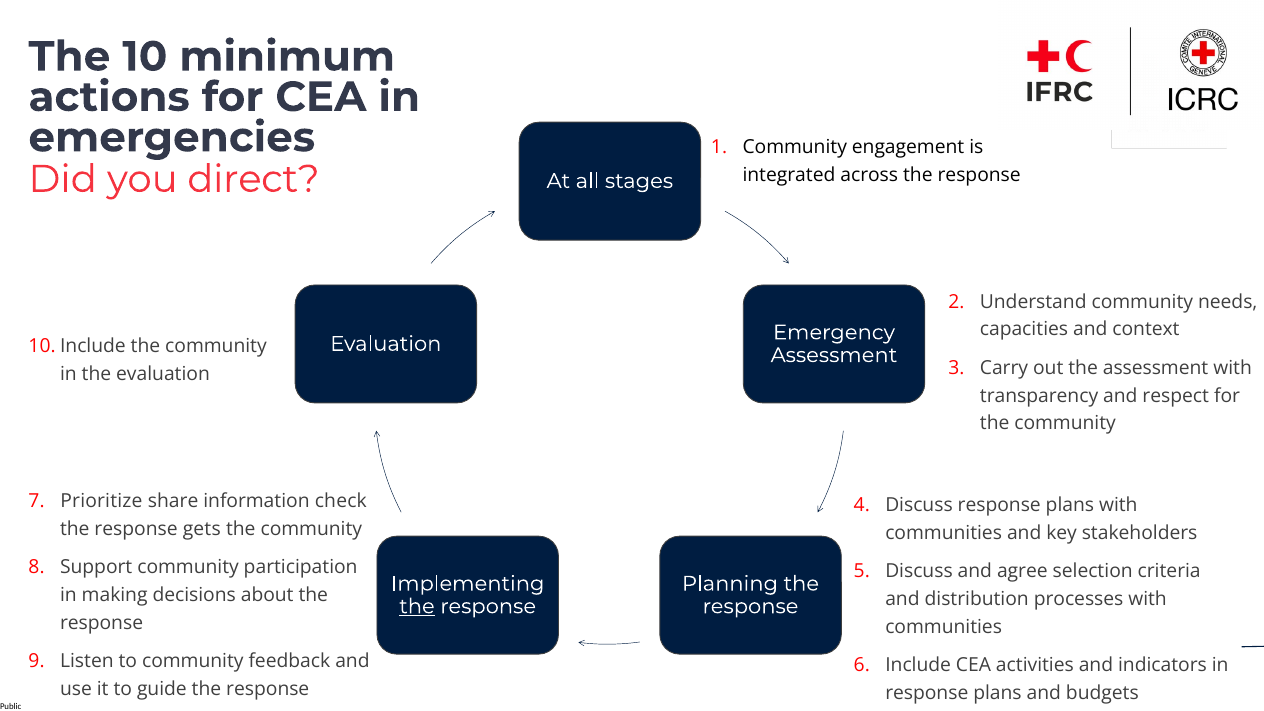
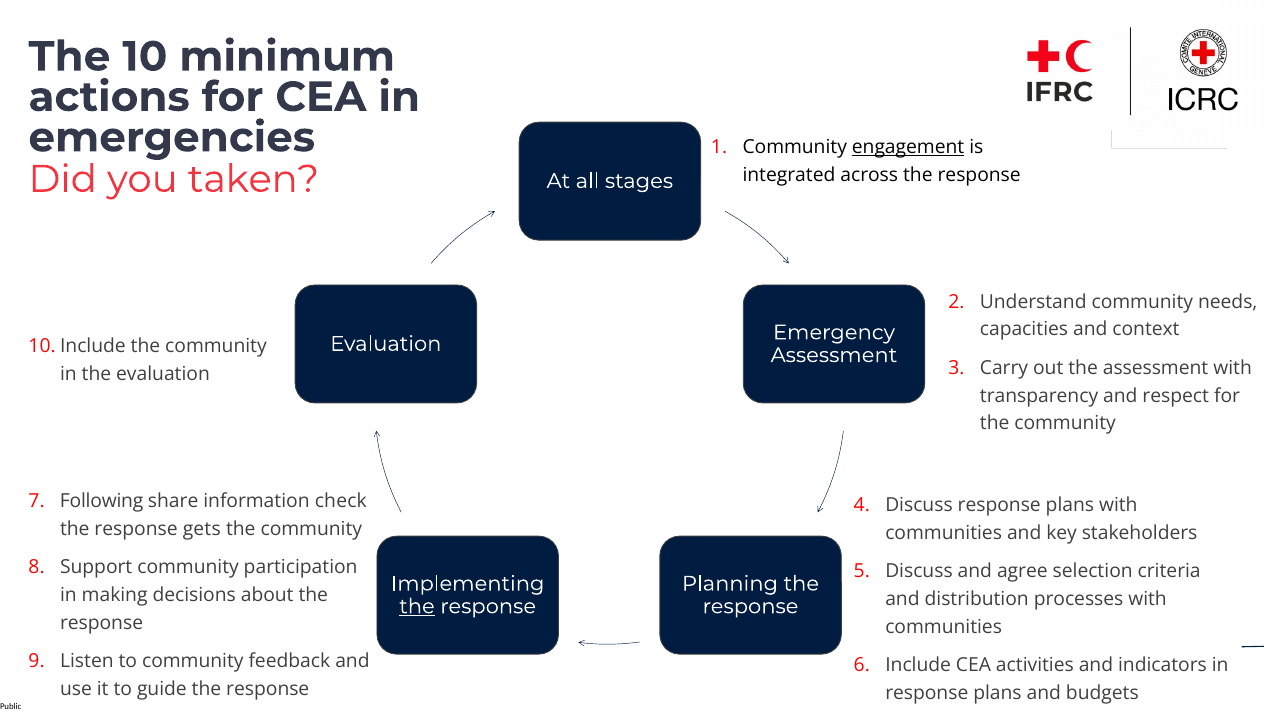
engagement underline: none -> present
direct: direct -> taken
Prioritize: Prioritize -> Following
